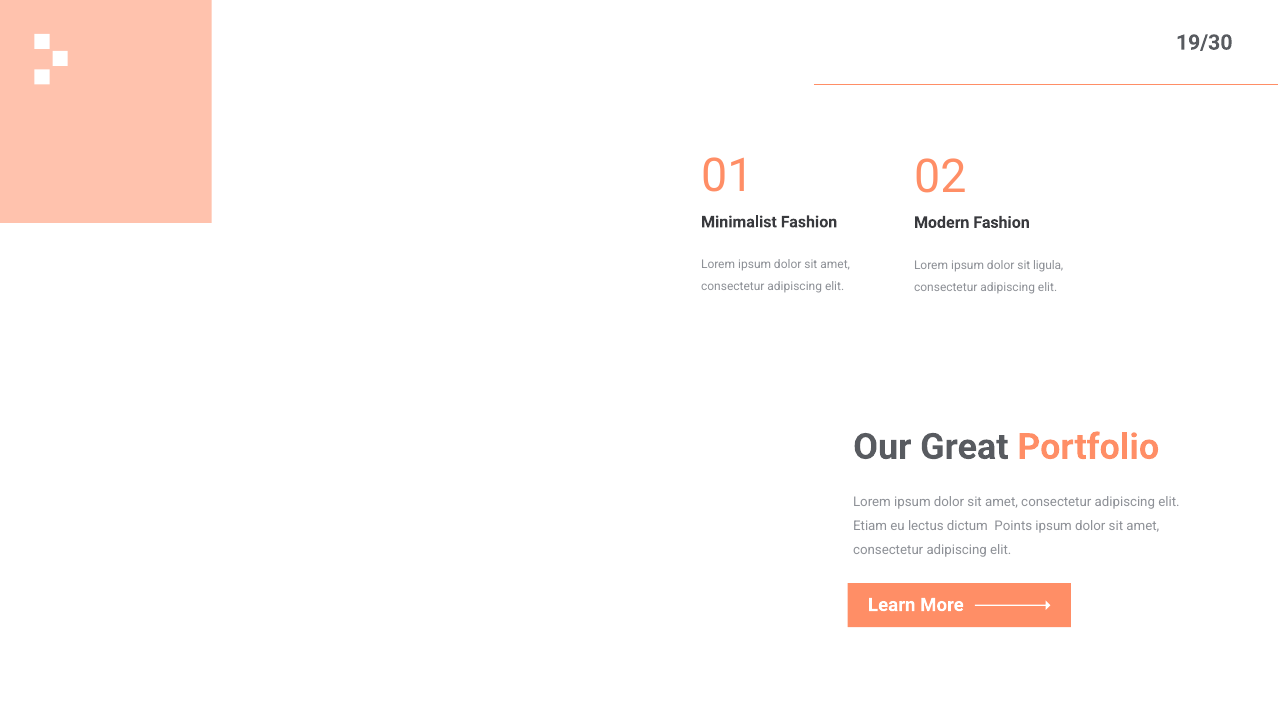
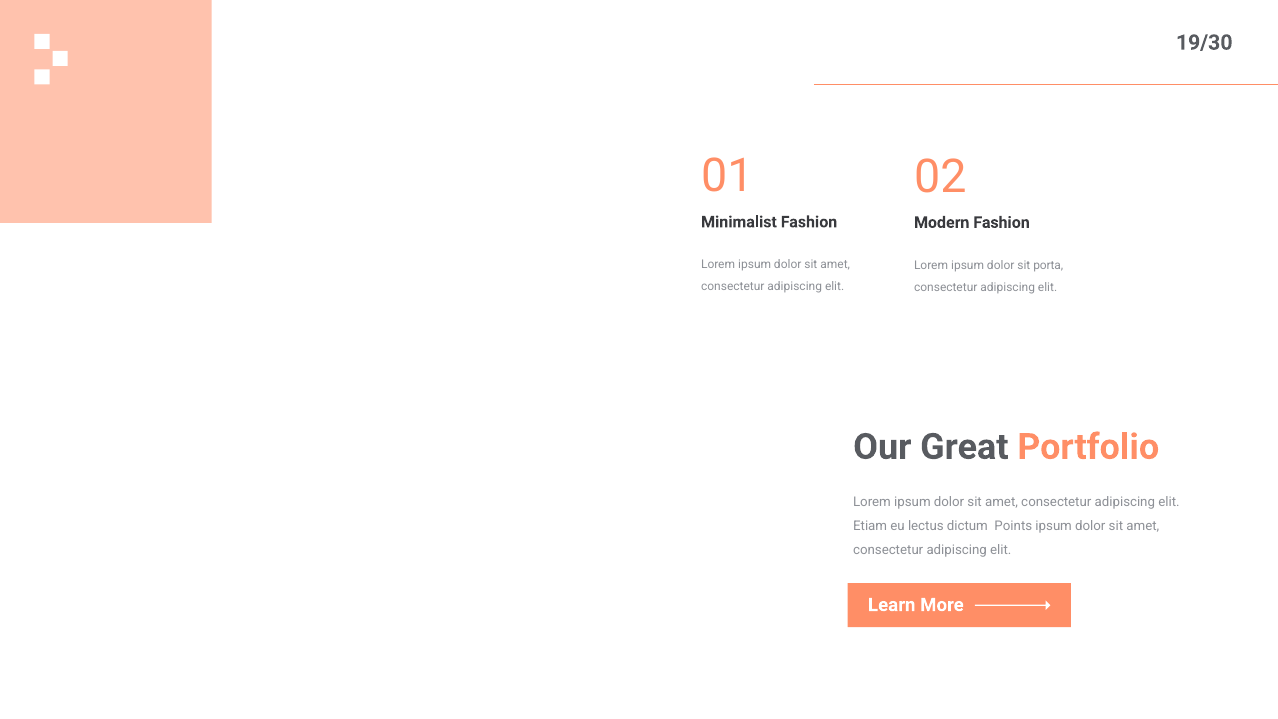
ligula: ligula -> porta
